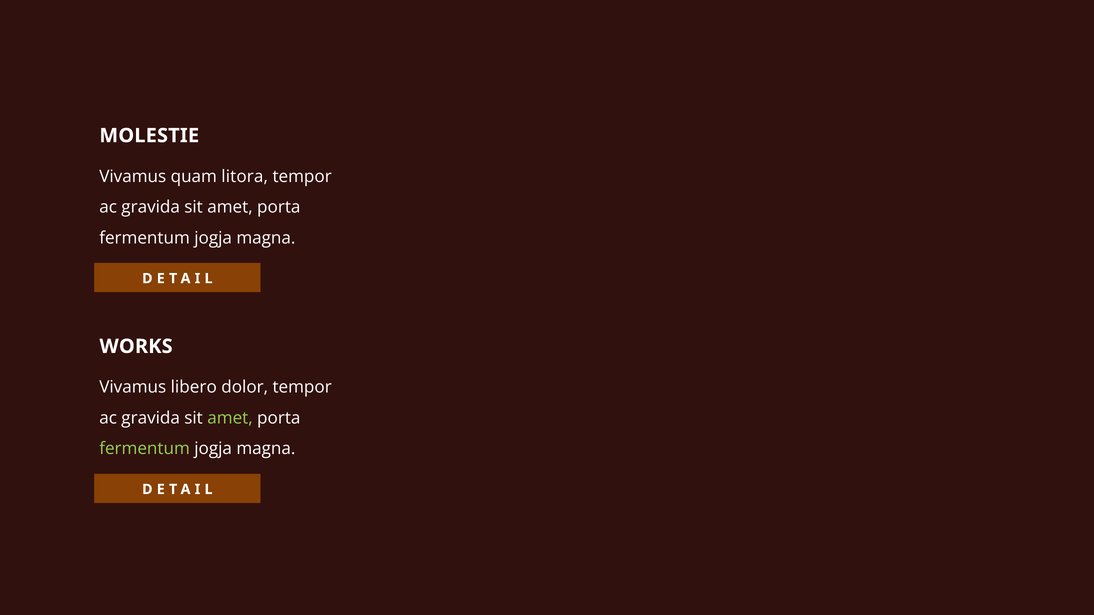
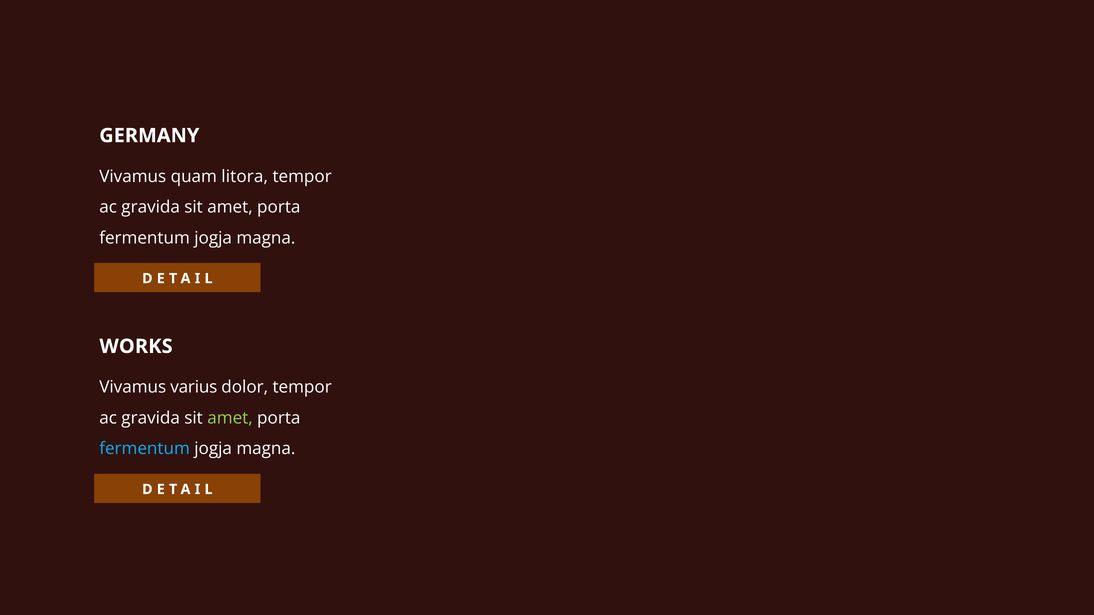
MOLESTIE: MOLESTIE -> GERMANY
libero: libero -> varius
fermentum at (145, 449) colour: light green -> light blue
